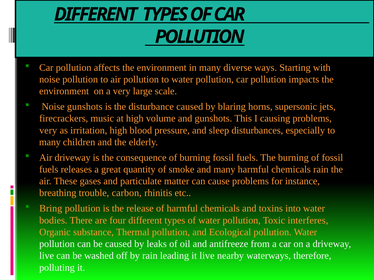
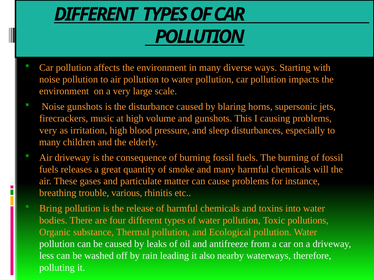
chemicals rain: rain -> will
carbon: carbon -> various
interferes: interferes -> pollutions
live at (47, 256): live -> less
it live: live -> also
